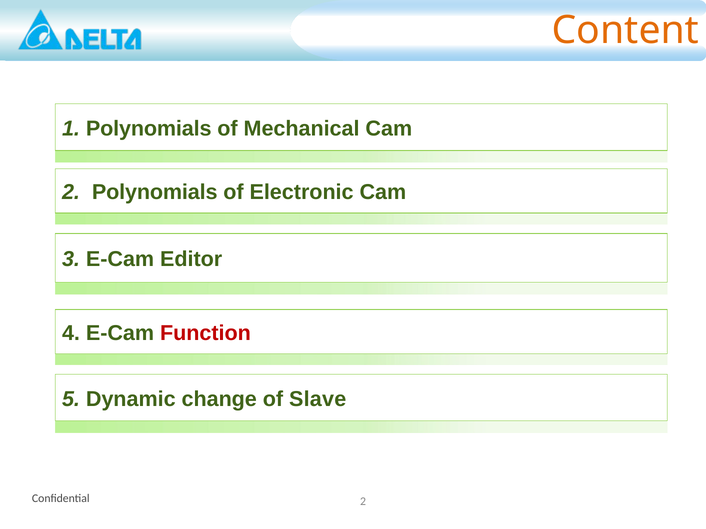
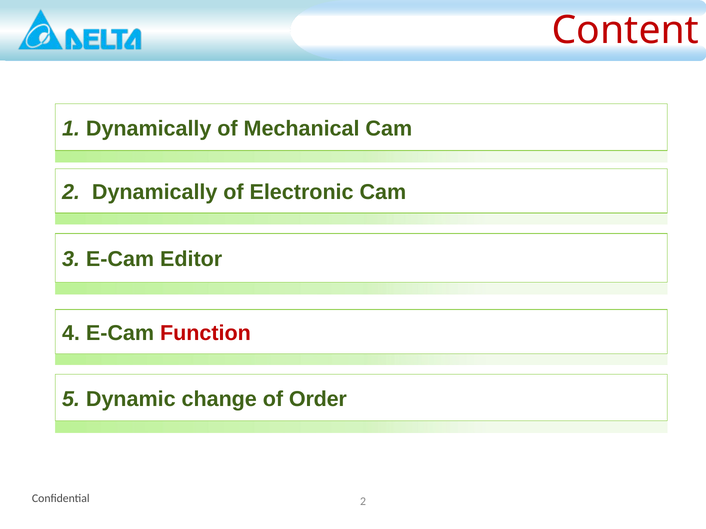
Content colour: orange -> red
1 Polynomials: Polynomials -> Dynamically
2 Polynomials: Polynomials -> Dynamically
Slave: Slave -> Order
